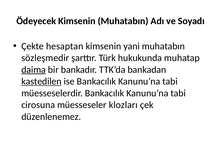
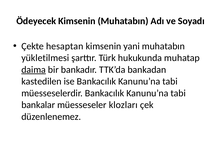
sözleşmedir: sözleşmedir -> yükletilmesi
kastedilen underline: present -> none
cirosuna: cirosuna -> bankalar
